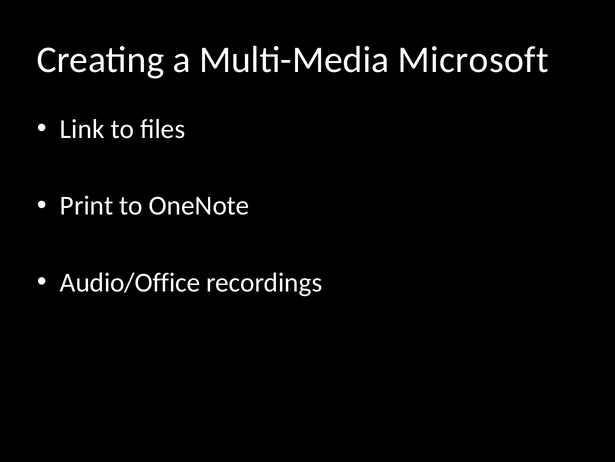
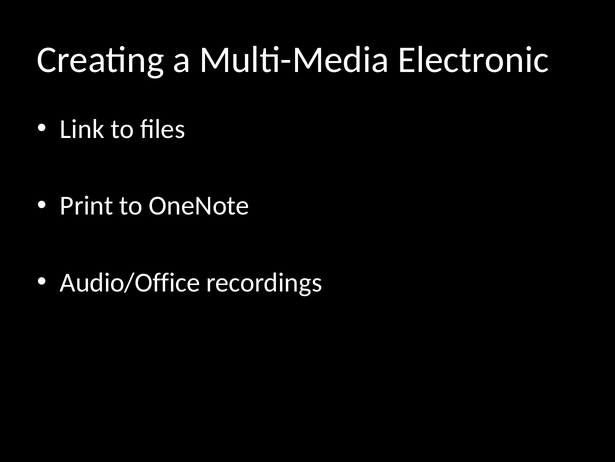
Microsoft: Microsoft -> Electronic
